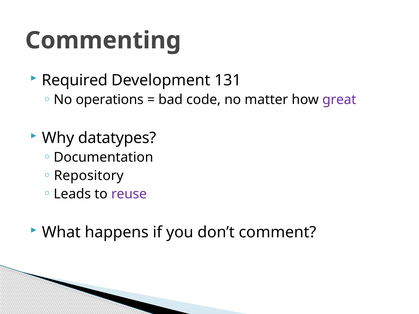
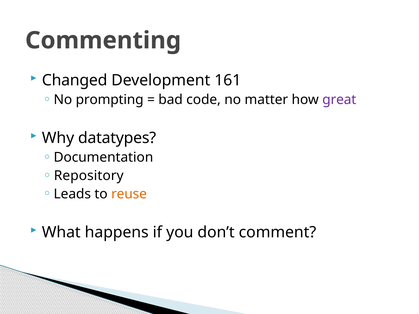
Required: Required -> Changed
131: 131 -> 161
operations: operations -> prompting
reuse colour: purple -> orange
